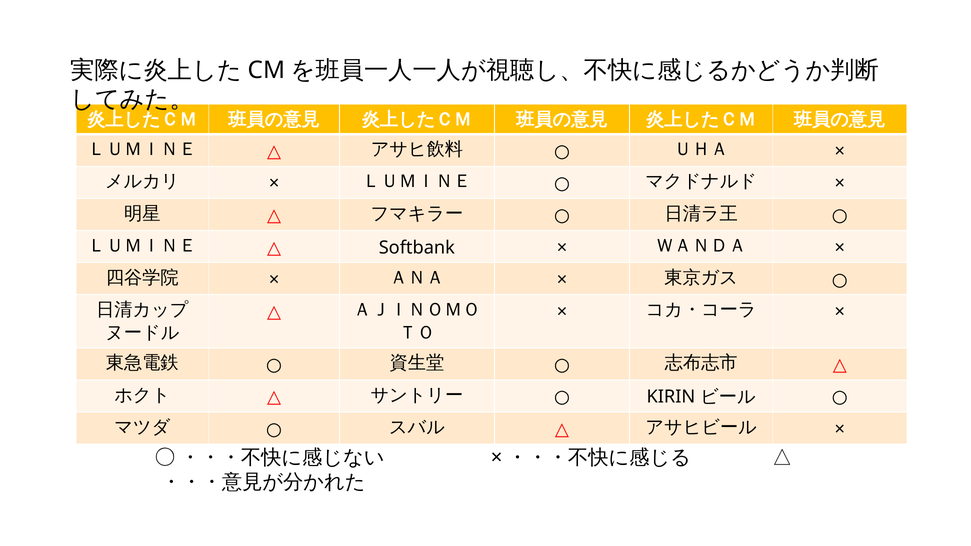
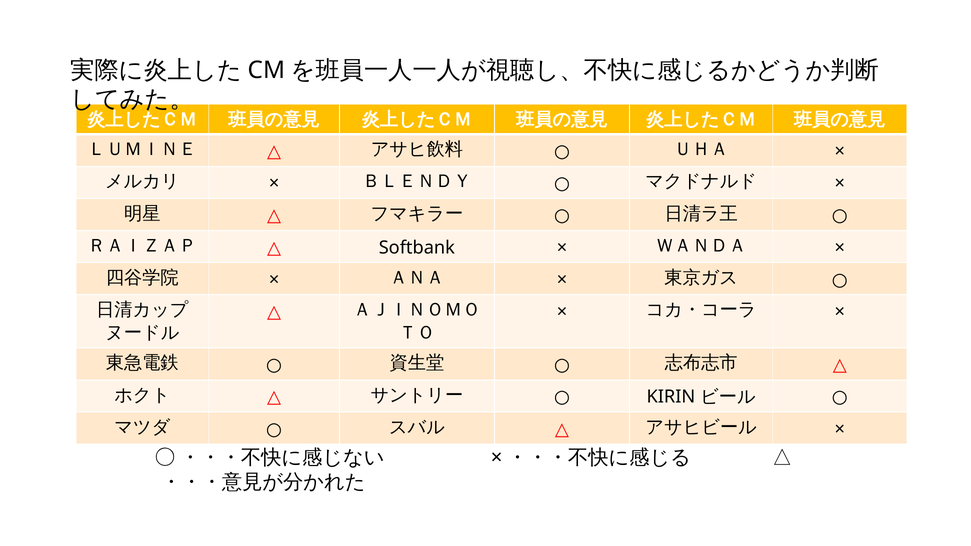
ＬＵＭＩＮＥ at (417, 182): ＬＵＭＩＮＥ -> ＢＬＥＮＤＹ
ＬＵＭＩＮＥ at (142, 246): ＬＵＭＩＮＥ -> ＲＡＩＺＡＰ
